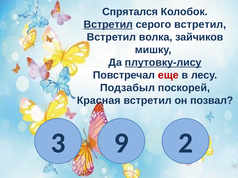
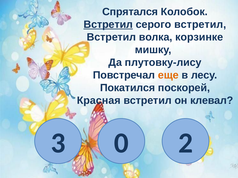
зайчиков: зайчиков -> корзинке
плутовку-лису underline: present -> none
еще colour: red -> orange
Подзабыл: Подзабыл -> Покатился
позвал: позвал -> клевал
9: 9 -> 0
